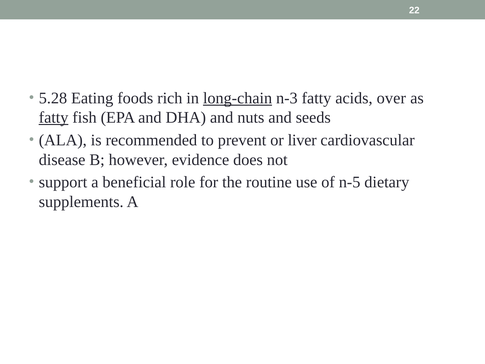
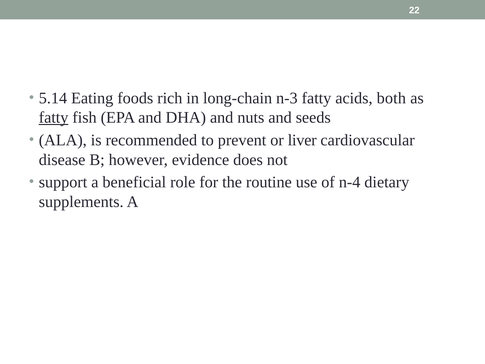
5.28: 5.28 -> 5.14
long-chain underline: present -> none
over: over -> both
n-5: n-5 -> n-4
